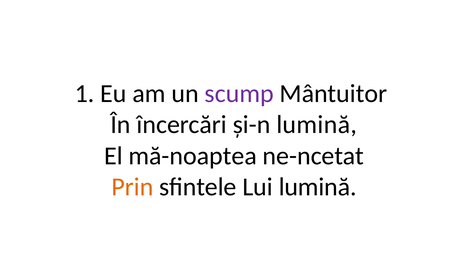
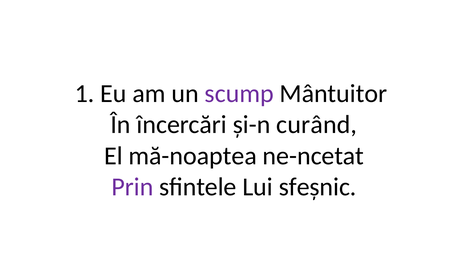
și-n lumină: lumină -> curând
Prin colour: orange -> purple
Lui lumină: lumină -> sfeșnic
